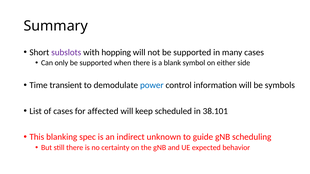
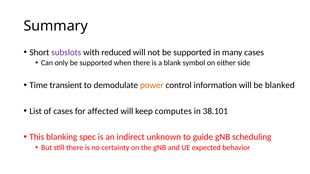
hopping: hopping -> reduced
power colour: blue -> orange
symbols: symbols -> blanked
scheduled: scheduled -> computes
